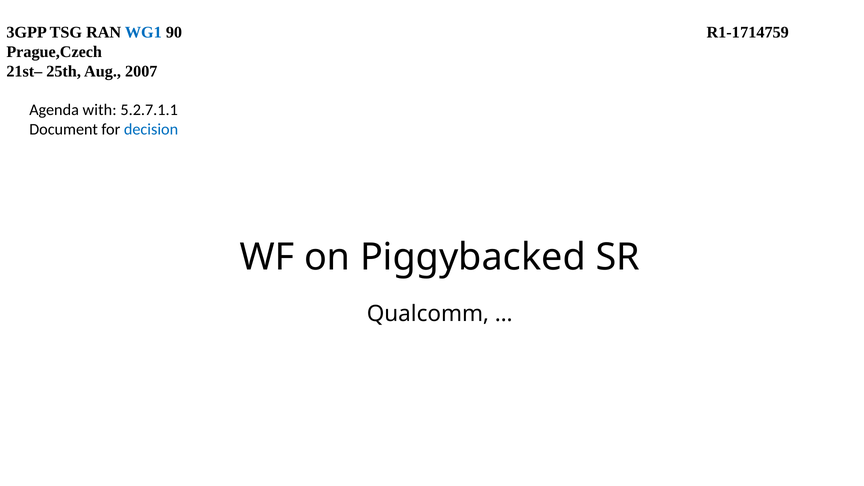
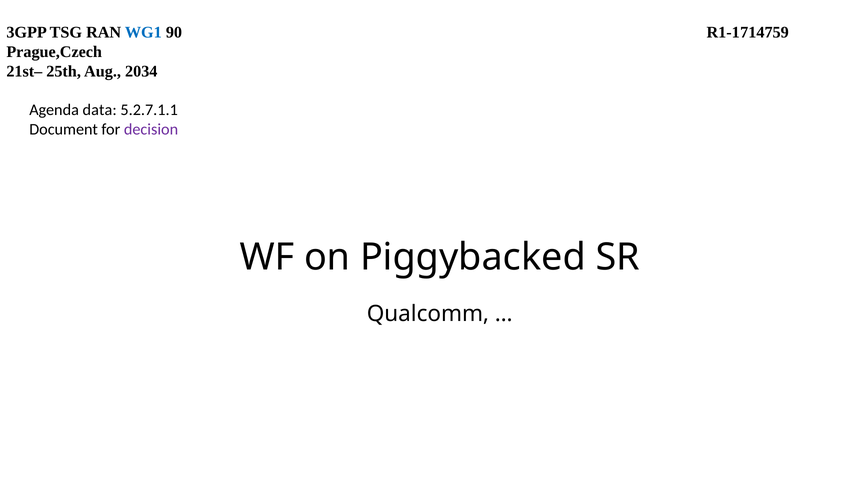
2007: 2007 -> 2034
with: with -> data
decision colour: blue -> purple
